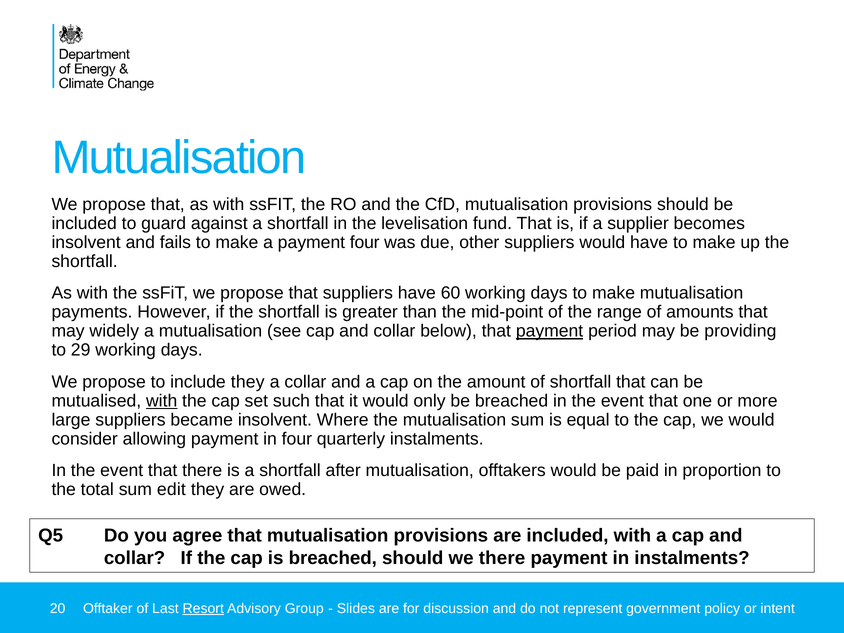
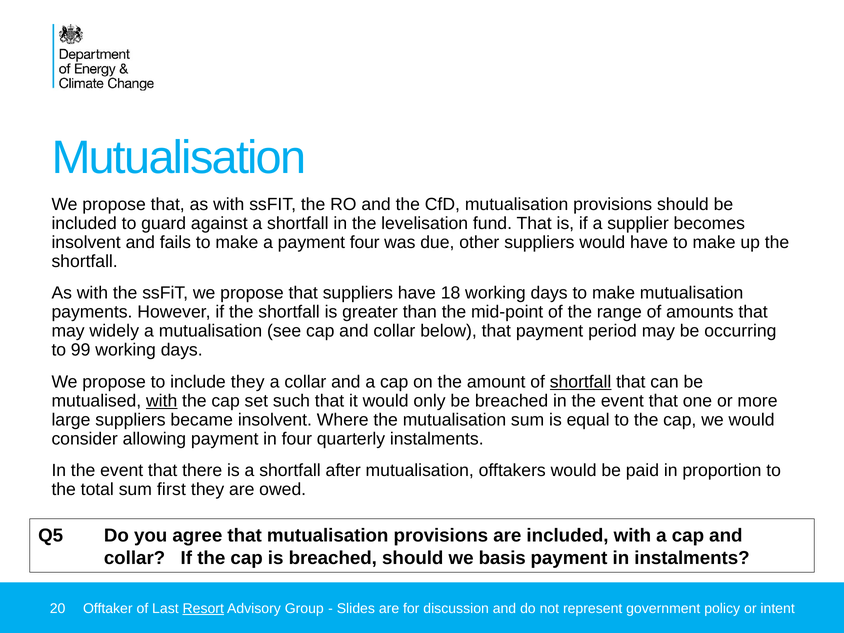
60: 60 -> 18
payment at (550, 331) underline: present -> none
providing: providing -> occurring
29: 29 -> 99
shortfall at (581, 382) underline: none -> present
edit: edit -> first
we there: there -> basis
